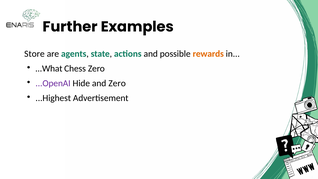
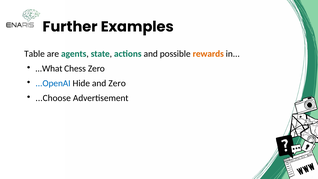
Store: Store -> Table
...OpenAI colour: purple -> blue
...Highest: ...Highest -> ...Choose
